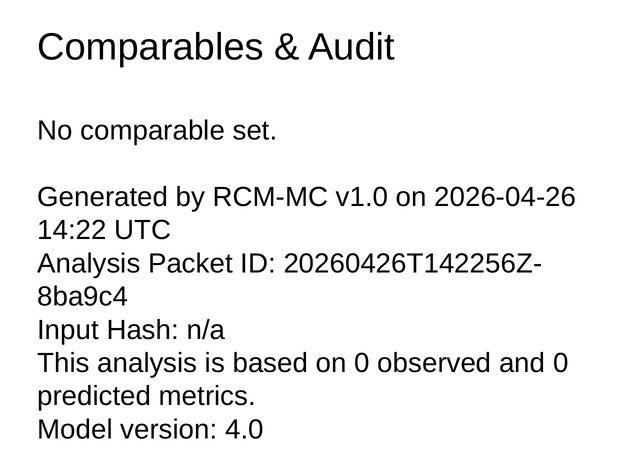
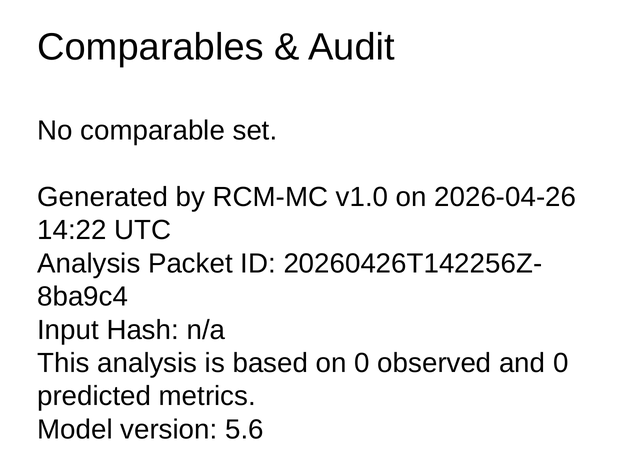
4.0: 4.0 -> 5.6
